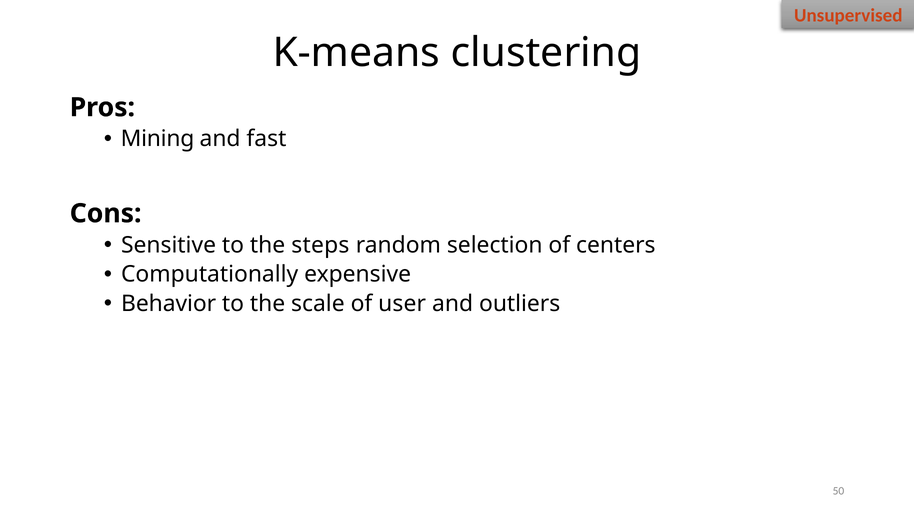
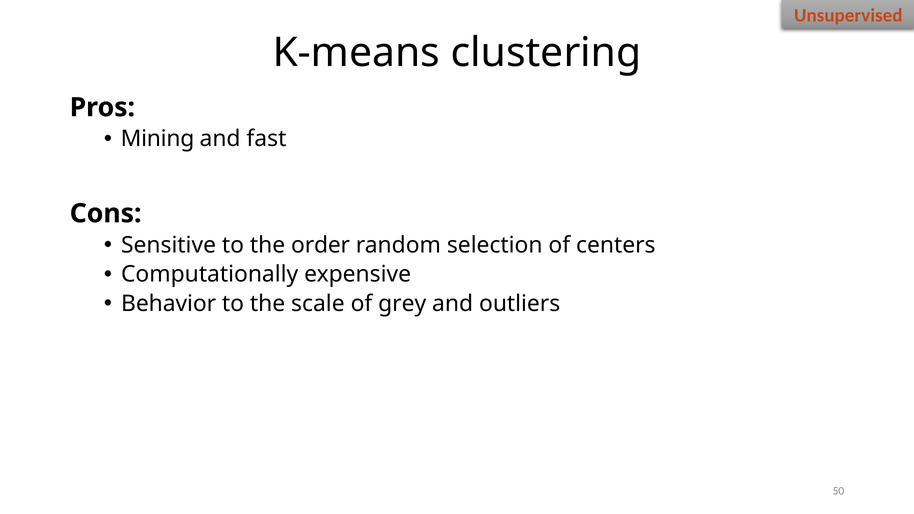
steps: steps -> order
user: user -> grey
